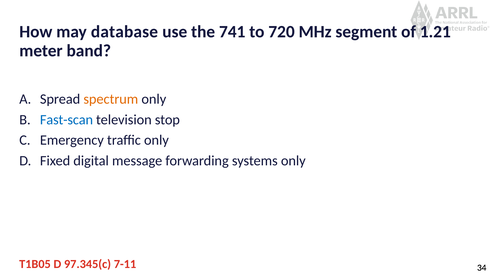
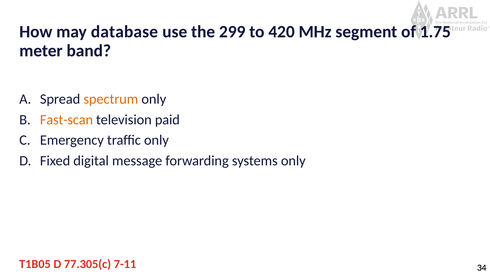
741: 741 -> 299
720: 720 -> 420
1.21: 1.21 -> 1.75
Fast-scan colour: blue -> orange
stop: stop -> paid
97.345(c: 97.345(c -> 77.305(c
